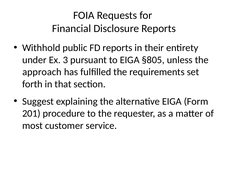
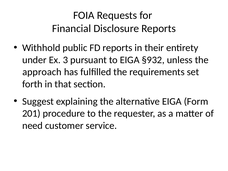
§805: §805 -> §932
most: most -> need
